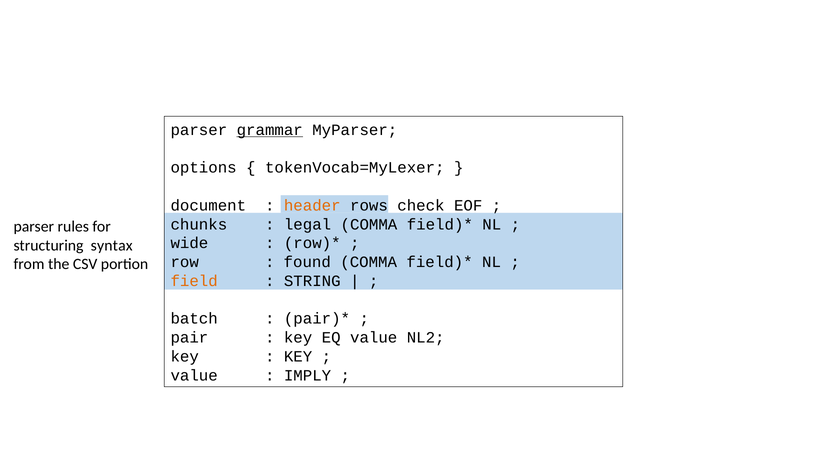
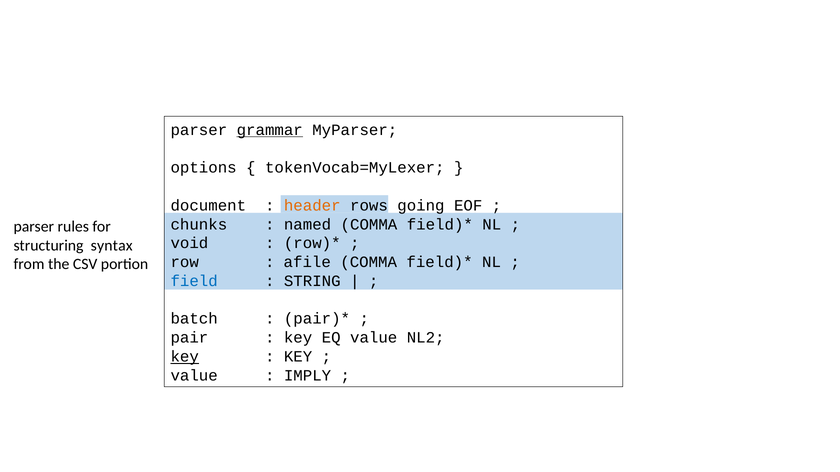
check: check -> going
legal: legal -> named
wide: wide -> void
found: found -> afile
field colour: orange -> blue
key at (185, 357) underline: none -> present
